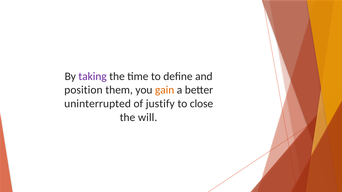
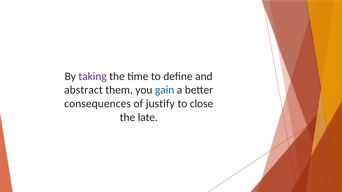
position: position -> abstract
gain colour: orange -> blue
uninterrupted: uninterrupted -> consequences
will: will -> late
